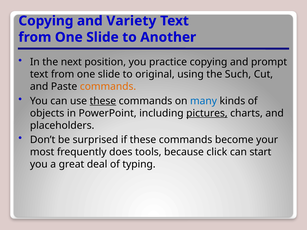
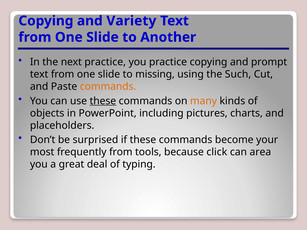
next position: position -> practice
original: original -> missing
many colour: blue -> orange
pictures underline: present -> none
frequently does: does -> from
start: start -> area
